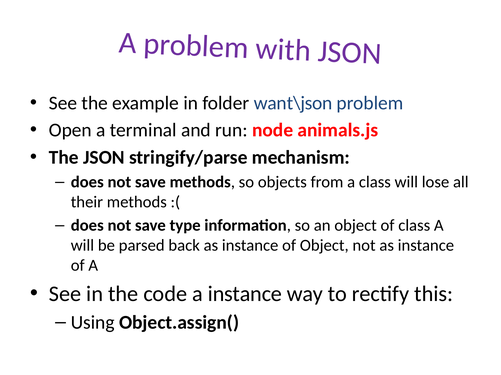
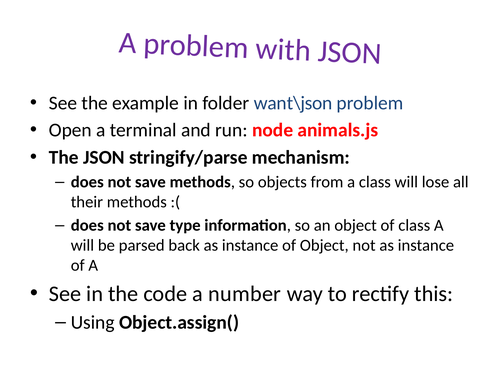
a instance: instance -> number
